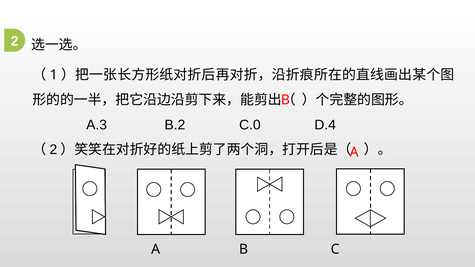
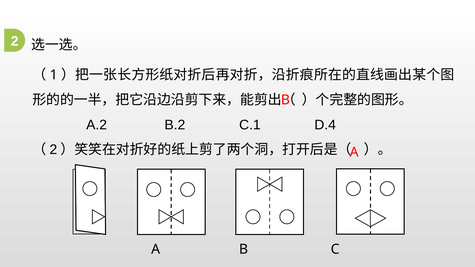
A.3: A.3 -> A.2
C.0: C.0 -> C.1
